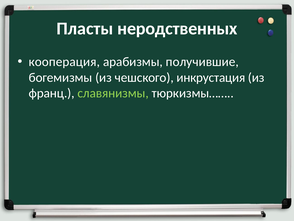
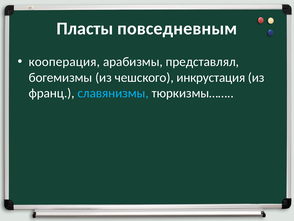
неродственных: неродственных -> повседневным
получившие: получившие -> представлял
славянизмы colour: light green -> light blue
